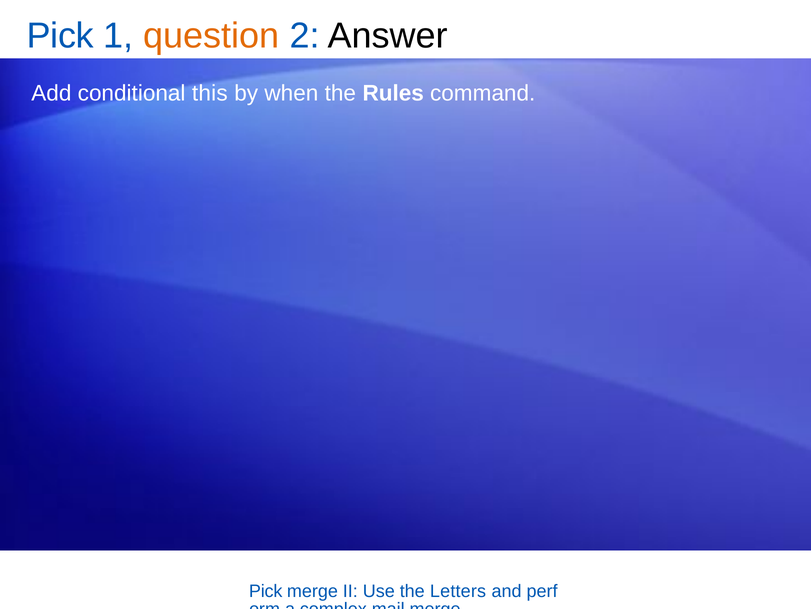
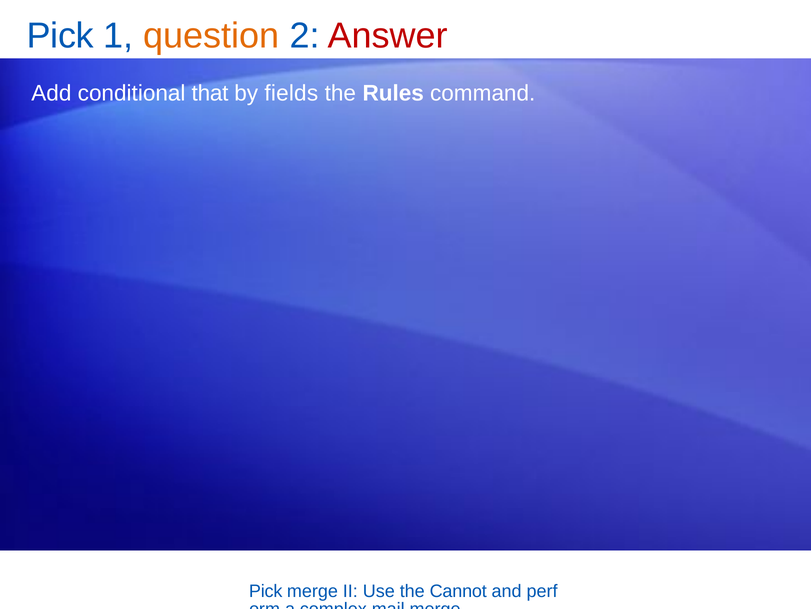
Answer colour: black -> red
this: this -> that
when: when -> fields
Letters: Letters -> Cannot
